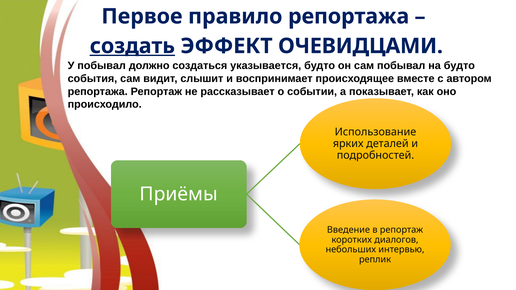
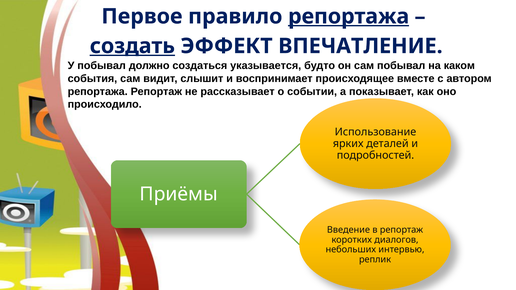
репортажа at (349, 16) underline: none -> present
ОЧЕВИДЦАМИ: ОЧЕВИДЦАМИ -> ВПЕЧАТЛЕНИЕ
на будто: будто -> каком
